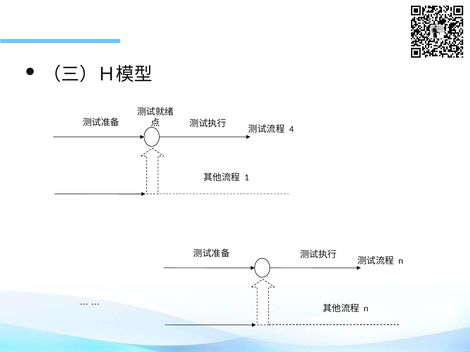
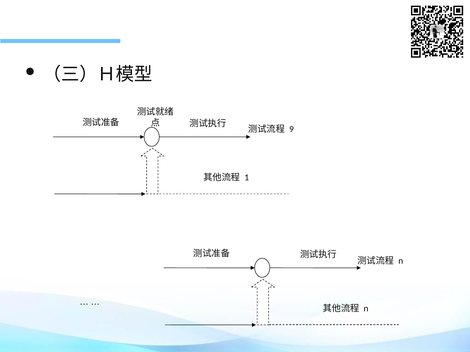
4: 4 -> 9
